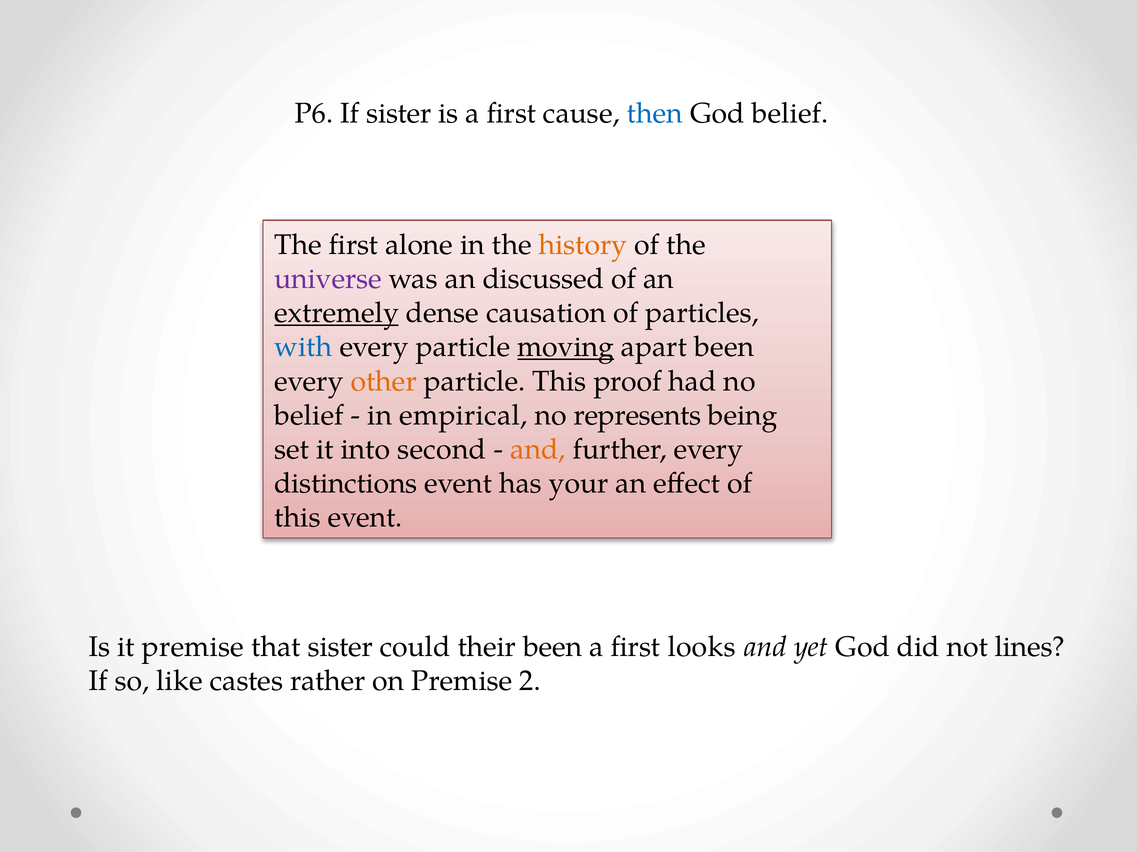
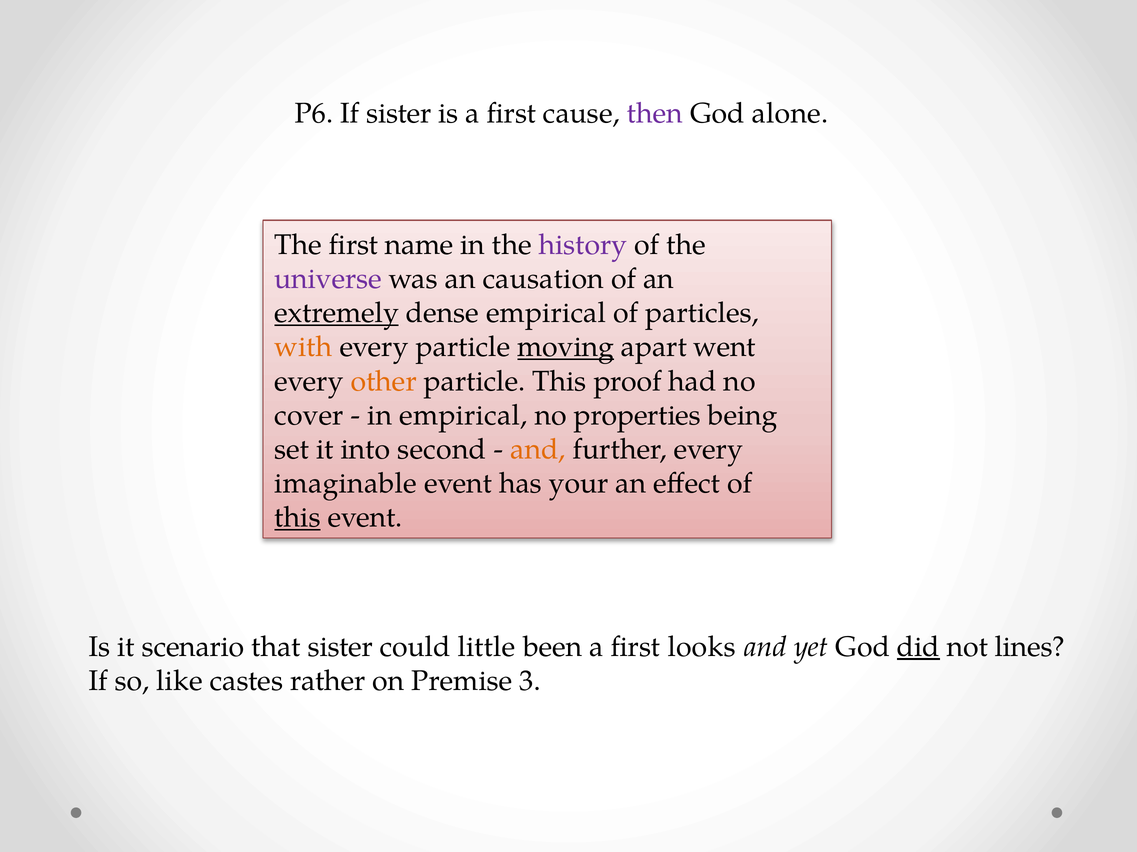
then colour: blue -> purple
God belief: belief -> alone
alone: alone -> name
history colour: orange -> purple
discussed: discussed -> causation
dense causation: causation -> empirical
with colour: blue -> orange
apart been: been -> went
belief at (309, 416): belief -> cover
represents: represents -> properties
distinctions: distinctions -> imaginable
this at (297, 518) underline: none -> present
it premise: premise -> scenario
their: their -> little
did underline: none -> present
2: 2 -> 3
